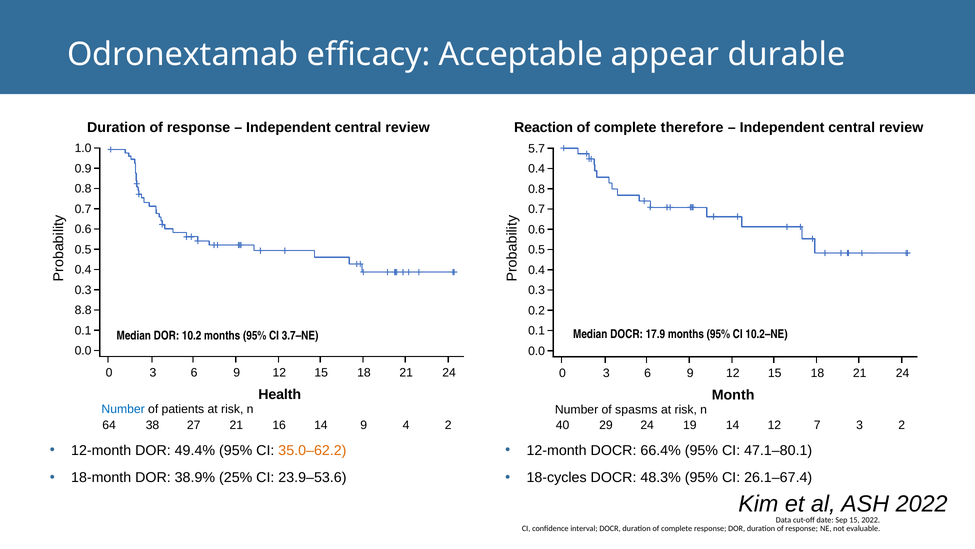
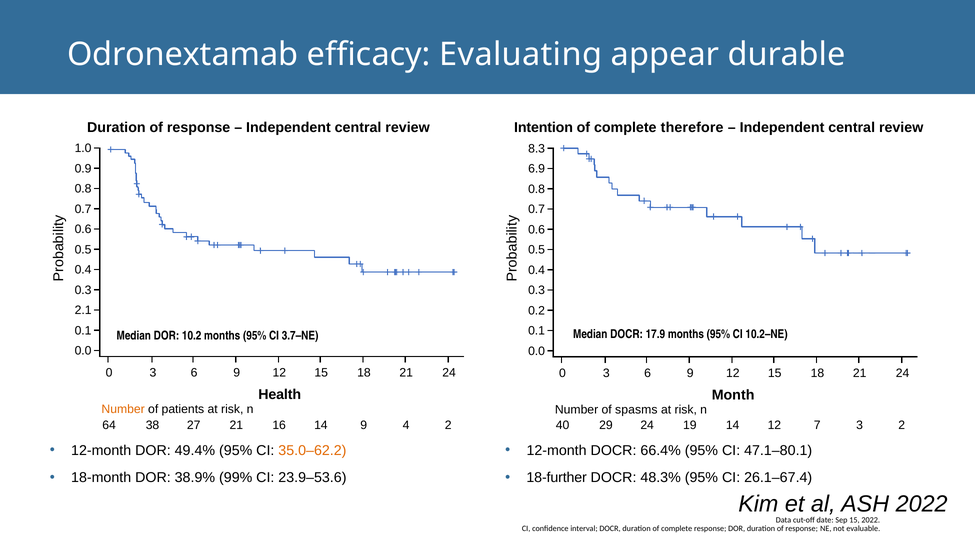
Acceptable: Acceptable -> Evaluating
Reaction: Reaction -> Intention
5.7: 5.7 -> 8.3
0.4 at (537, 169): 0.4 -> 6.9
8.8: 8.8 -> 2.1
Number at (123, 409) colour: blue -> orange
25%: 25% -> 99%
18-cycles: 18-cycles -> 18-further
